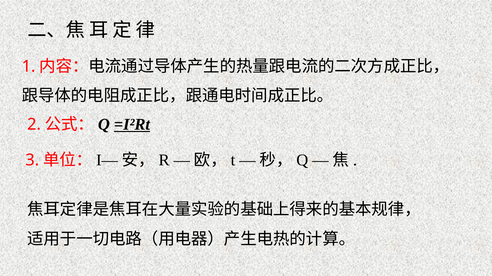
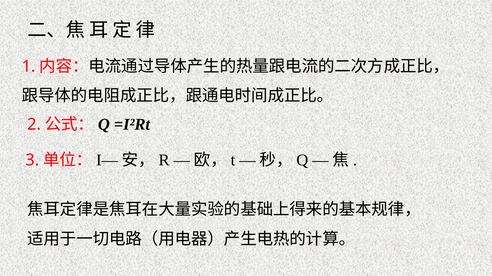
=I²Rt underline: present -> none
